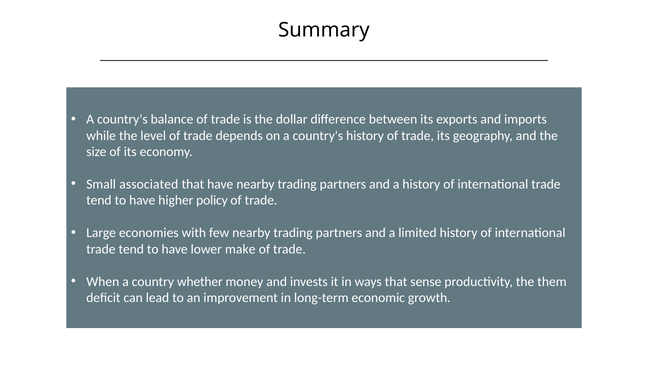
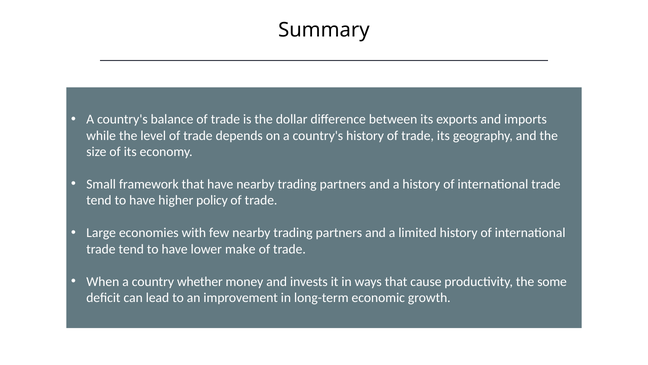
associated: associated -> framework
sense: sense -> cause
them: them -> some
